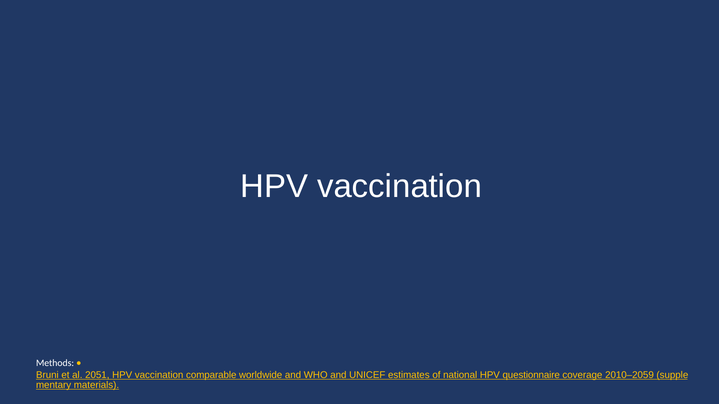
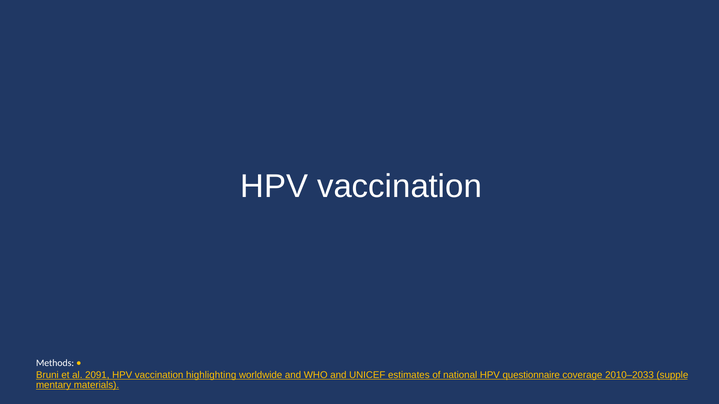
2051: 2051 -> 2091
comparable: comparable -> highlighting
2010–2059: 2010–2059 -> 2010–2033
